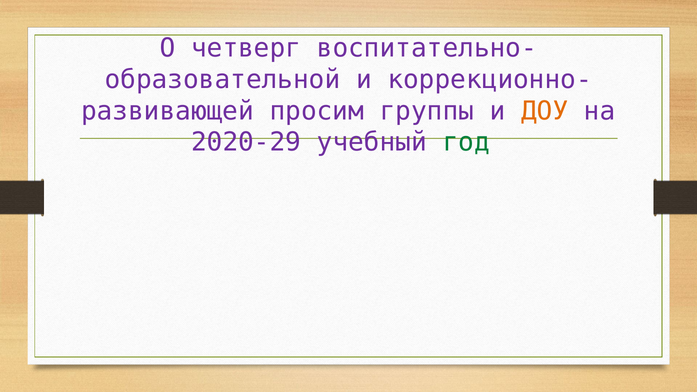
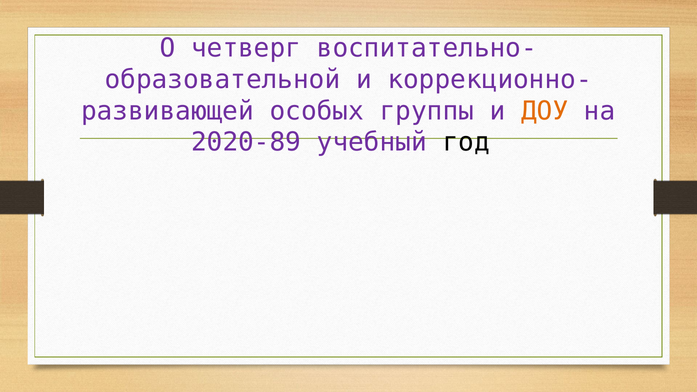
просим: просим -> особых
2020-29: 2020-29 -> 2020-89
год colour: green -> black
